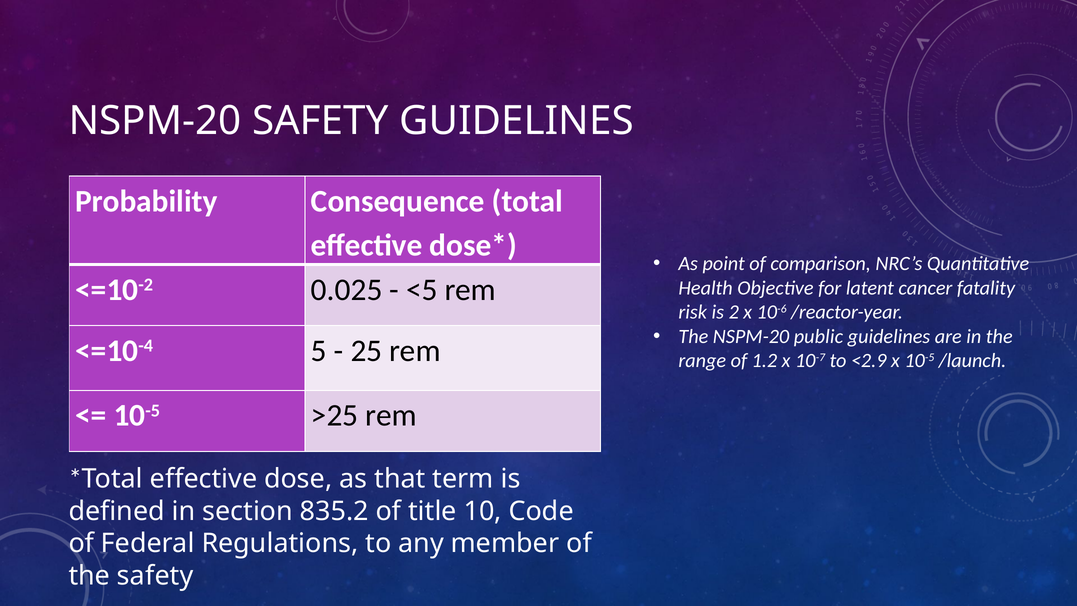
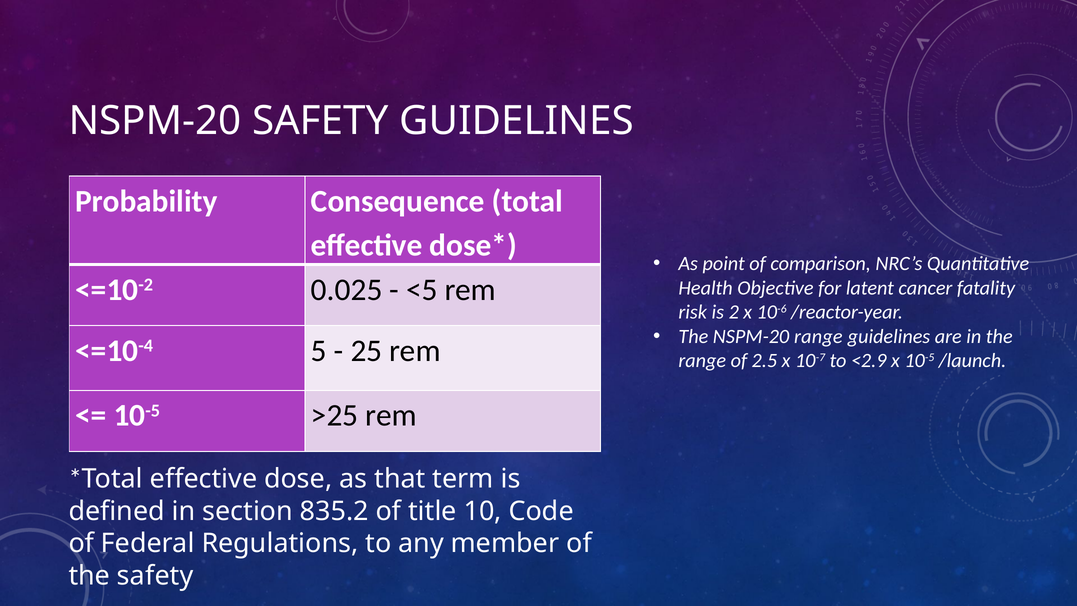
NSPM-20 public: public -> range
1.2: 1.2 -> 2.5
